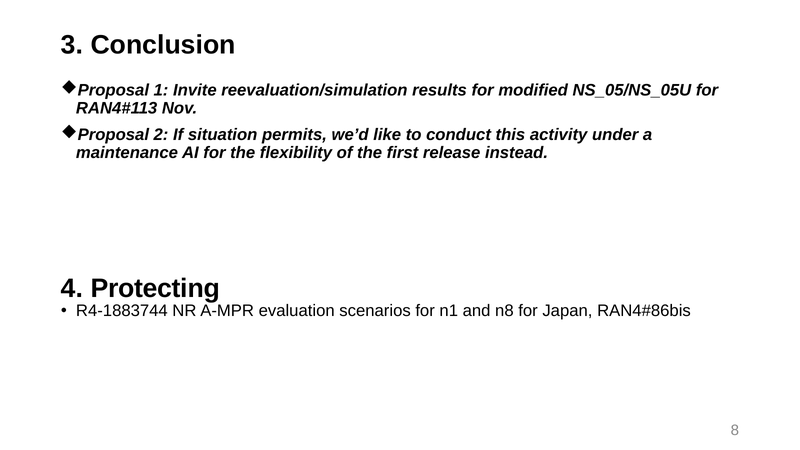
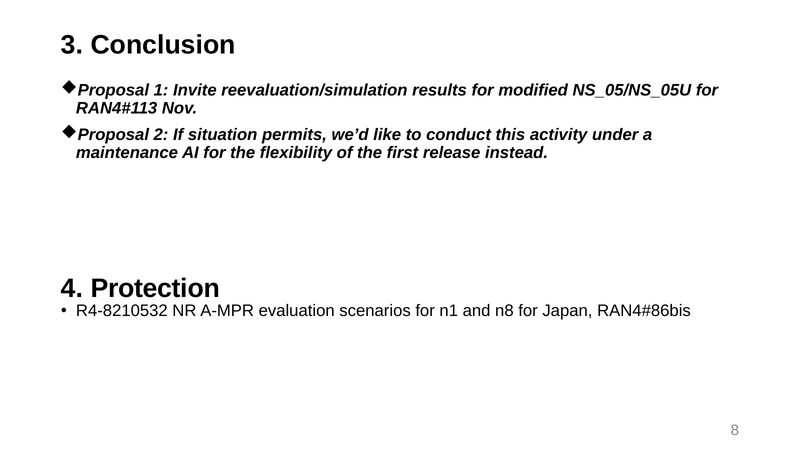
Protecting: Protecting -> Protection
R4-1883744: R4-1883744 -> R4-8210532
